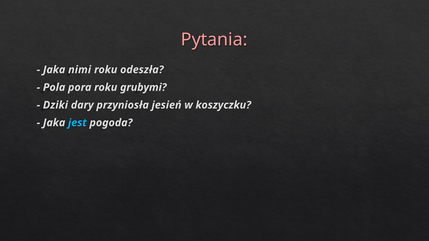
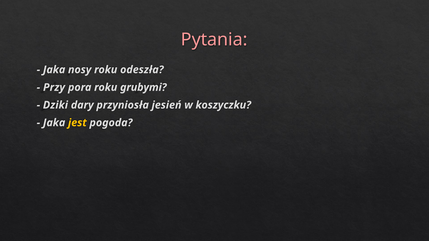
nimi: nimi -> nosy
Pola: Pola -> Przy
jest colour: light blue -> yellow
